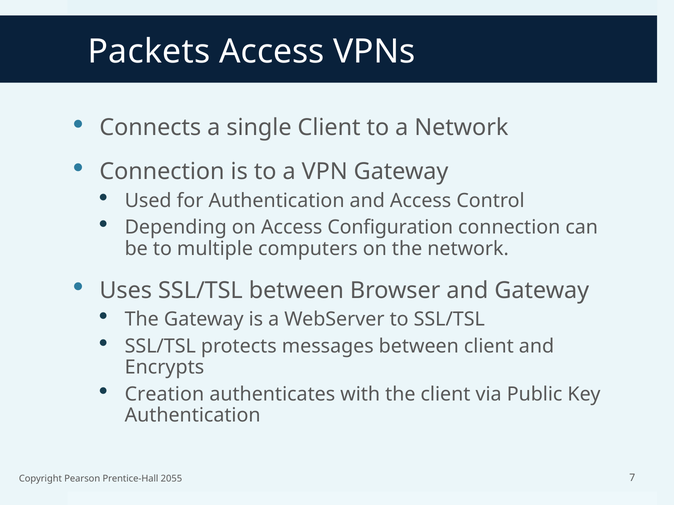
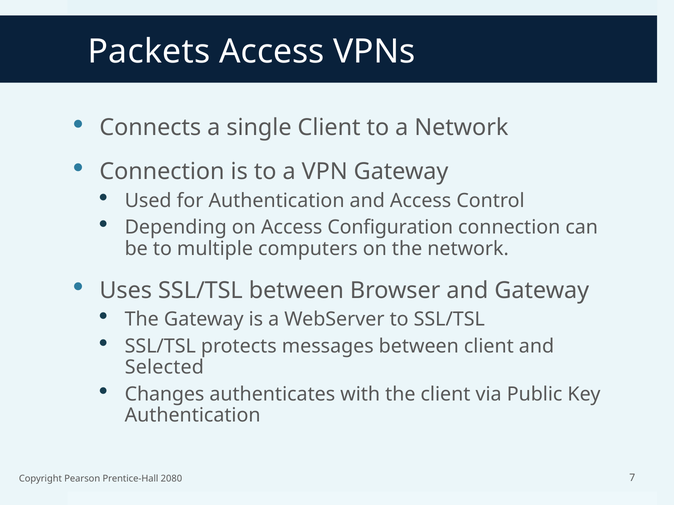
Encrypts: Encrypts -> Selected
Creation: Creation -> Changes
2055: 2055 -> 2080
